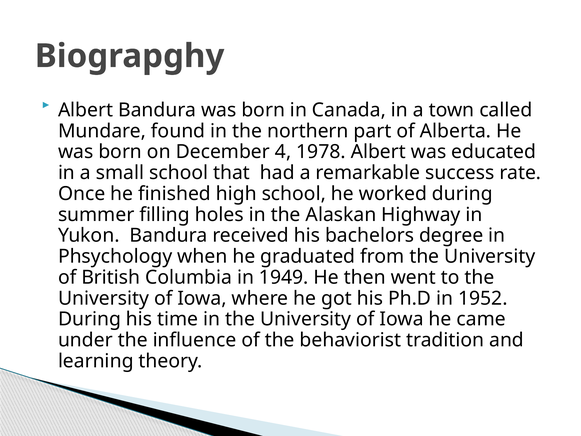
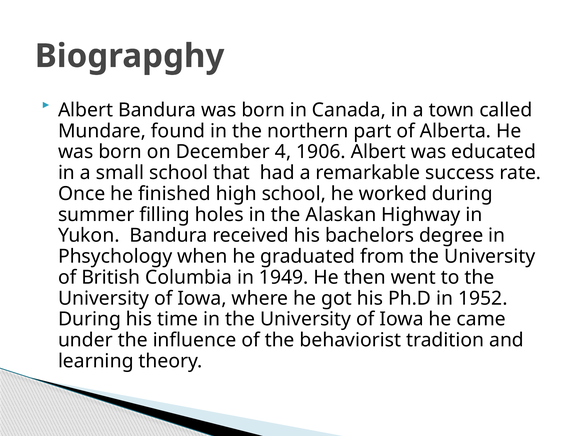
1978: 1978 -> 1906
